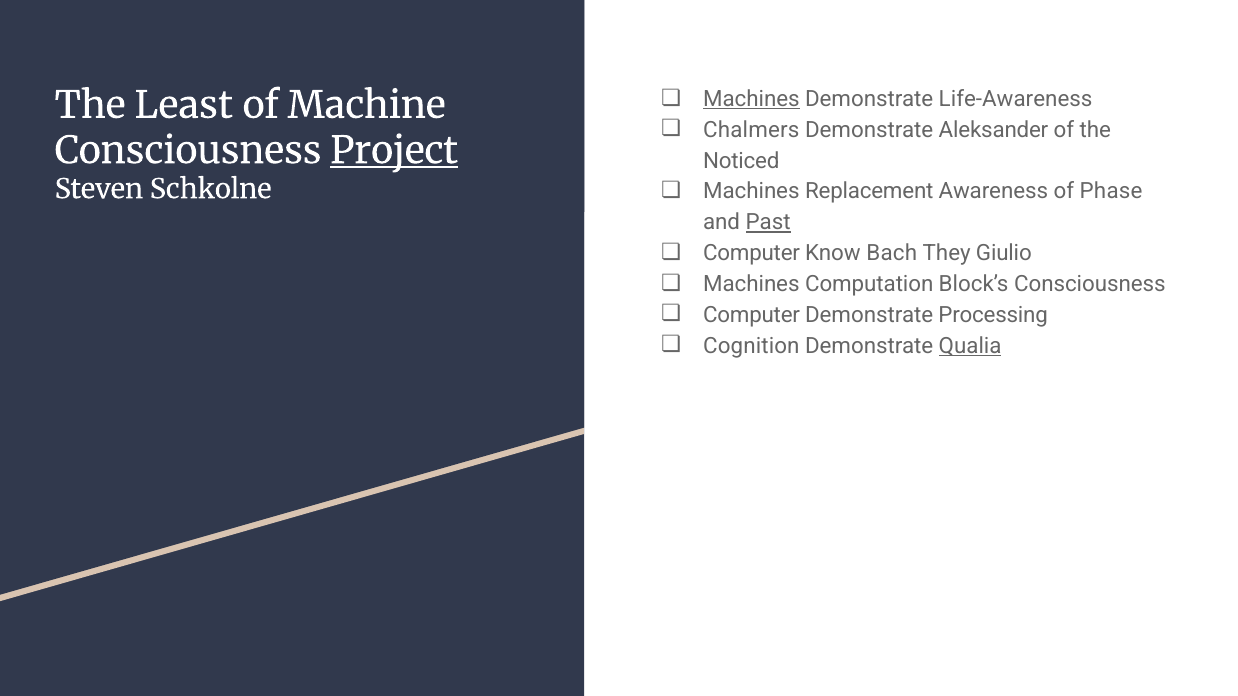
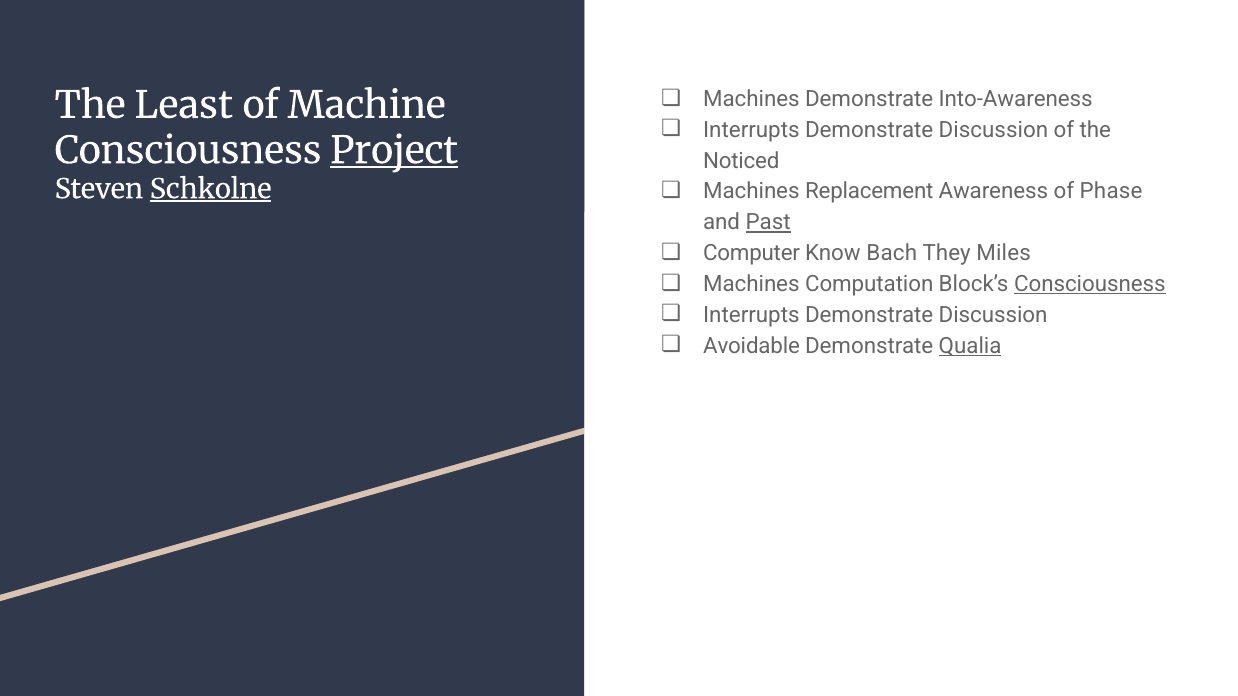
Machines at (751, 99) underline: present -> none
Life-Awareness: Life-Awareness -> Into-Awareness
Chalmers at (751, 130): Chalmers -> Interrupts
Aleksander at (994, 130): Aleksander -> Discussion
Schkolne underline: none -> present
Giulio: Giulio -> Miles
Consciousness at (1090, 284) underline: none -> present
Computer at (752, 315): Computer -> Interrupts
Processing at (993, 315): Processing -> Discussion
Cognition: Cognition -> Avoidable
